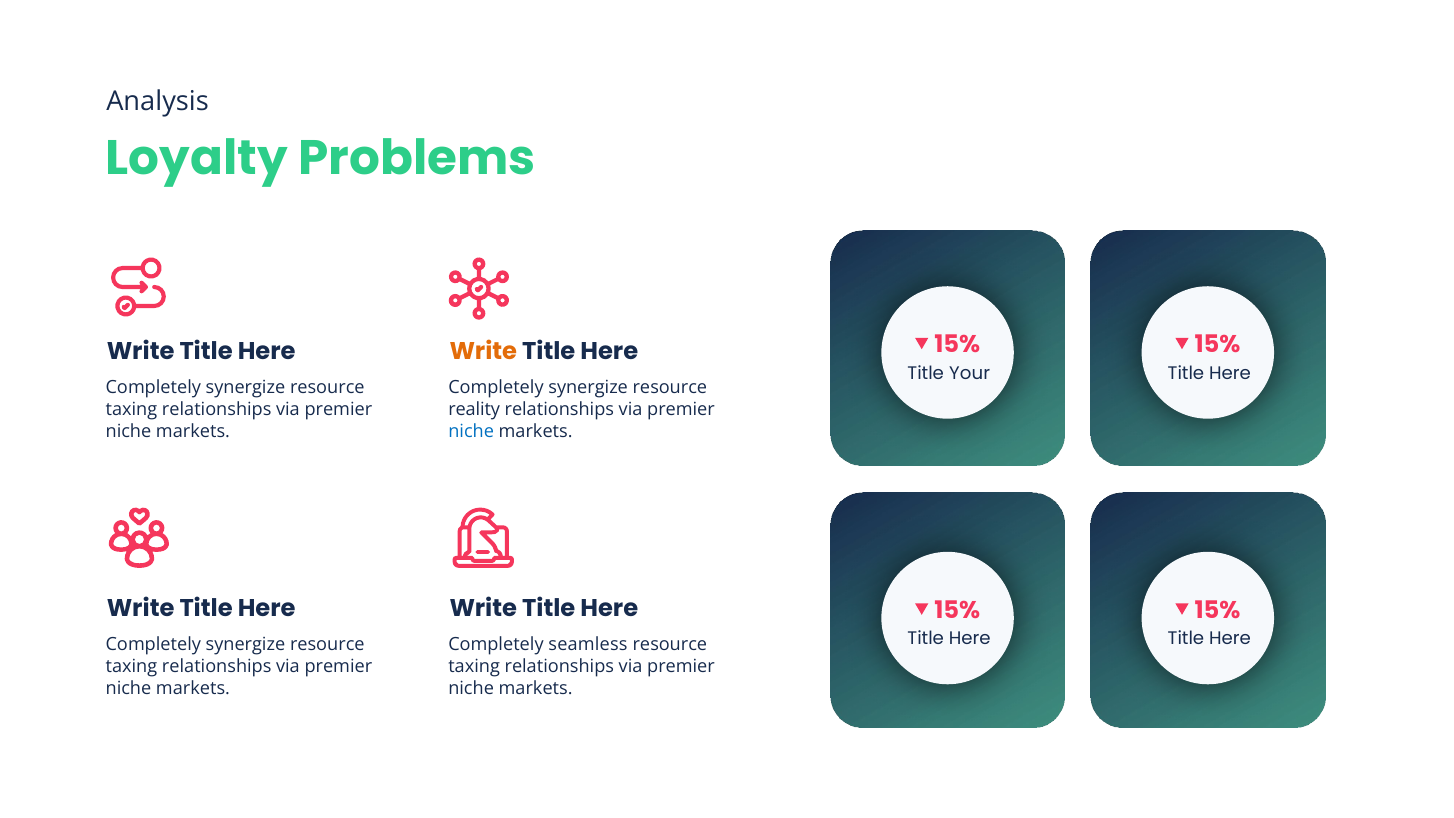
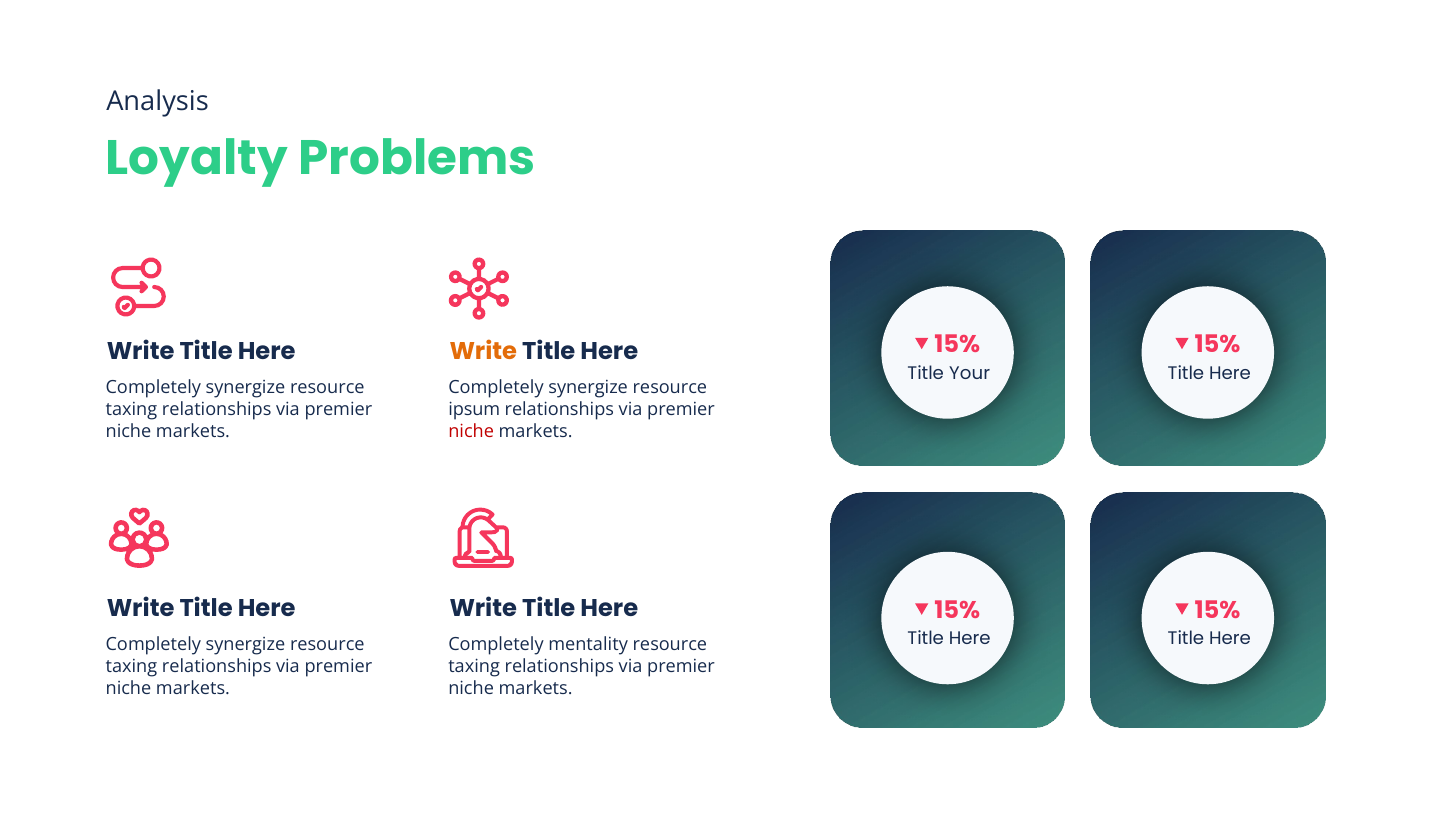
reality: reality -> ipsum
niche at (471, 431) colour: blue -> red
seamless: seamless -> mentality
